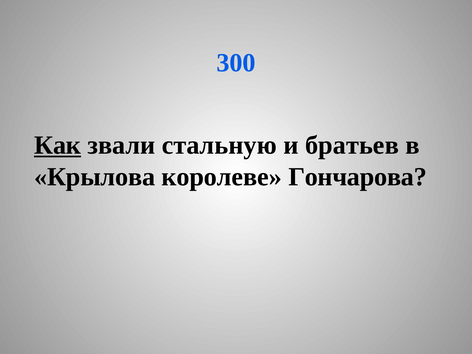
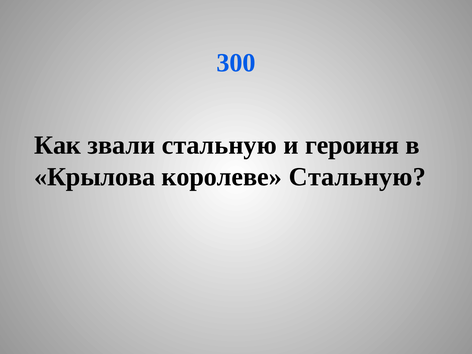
Как underline: present -> none
братьев: братьев -> героиня
королеве Гончарова: Гончарова -> Стальную
